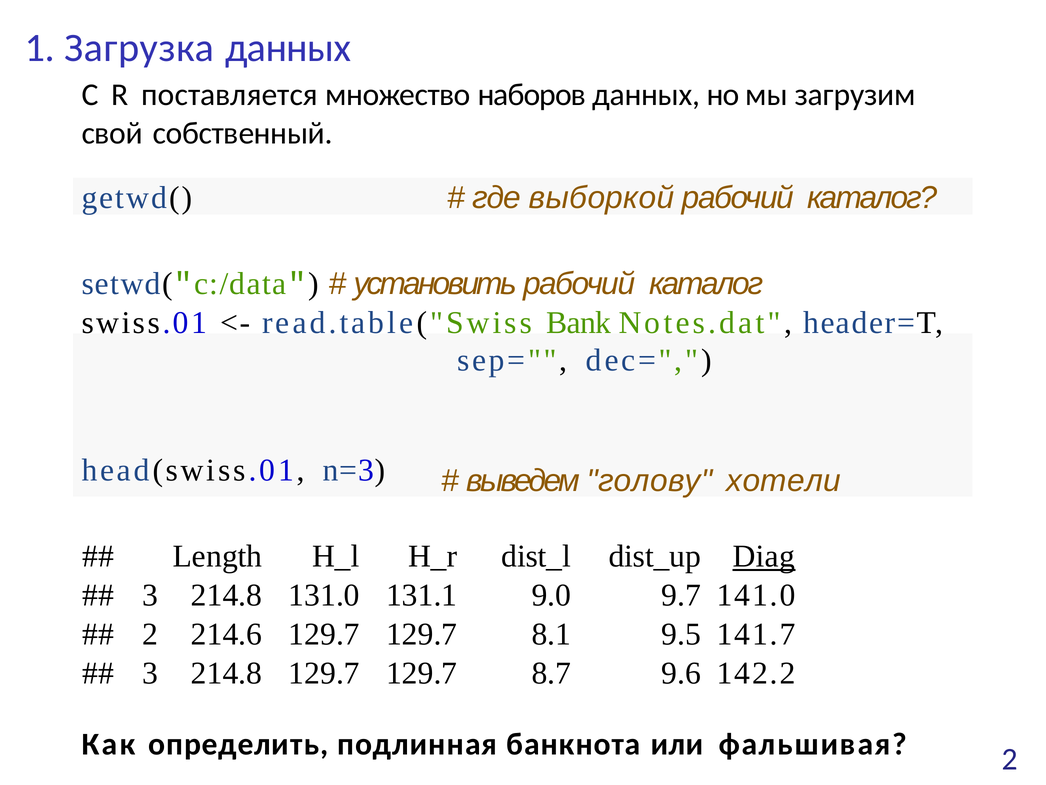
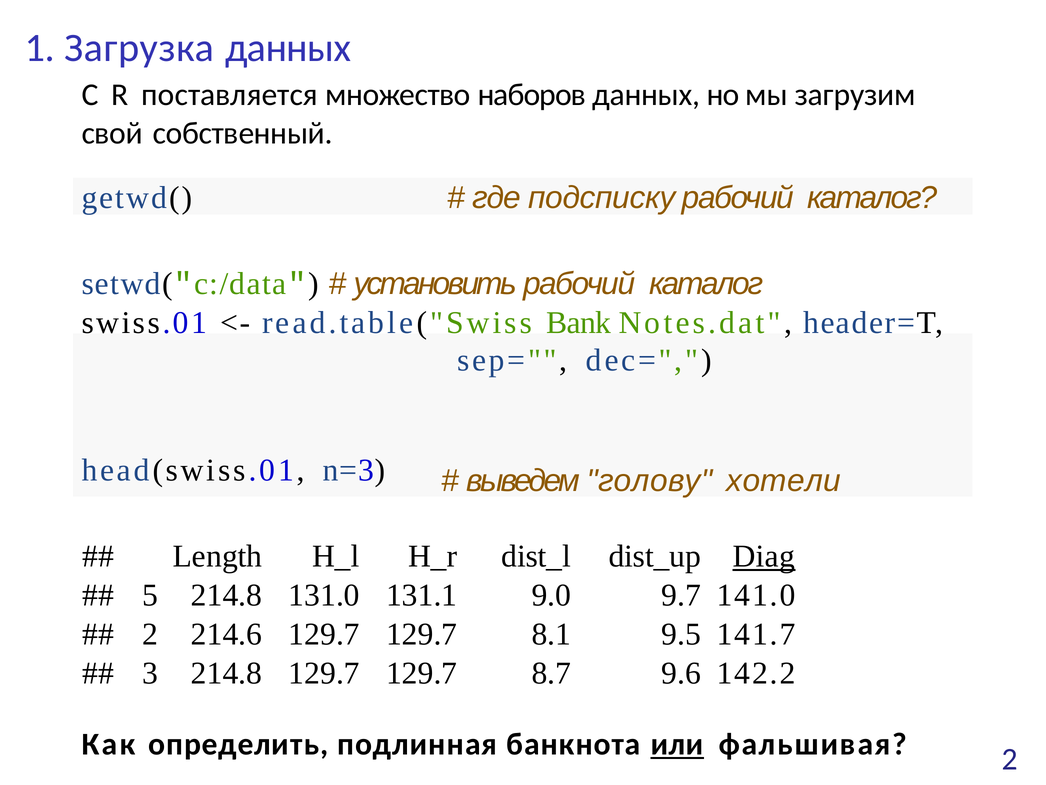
выборкой: выборкой -> подсписку
3 at (150, 595): 3 -> 5
или underline: none -> present
